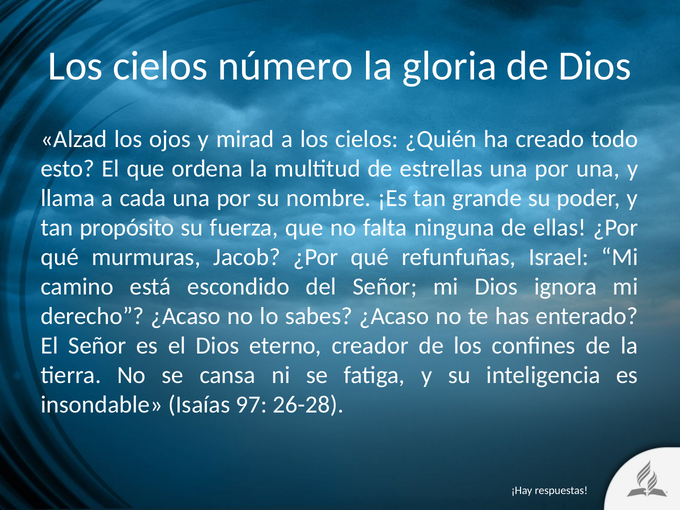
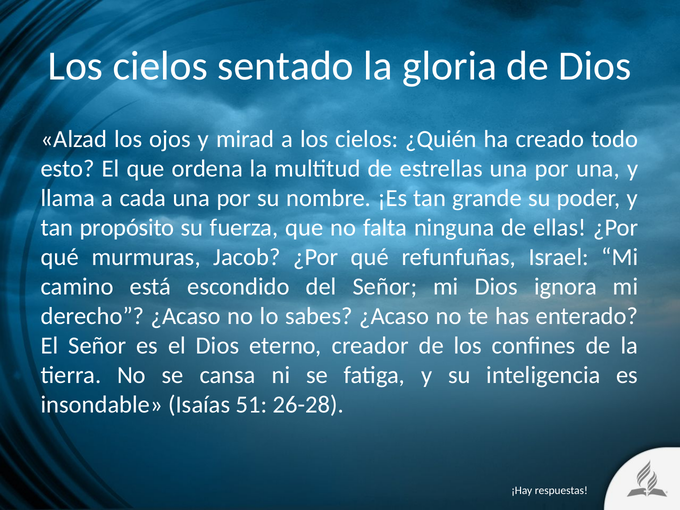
número: número -> sentado
97: 97 -> 51
